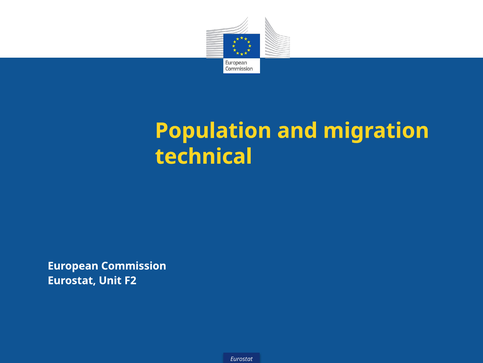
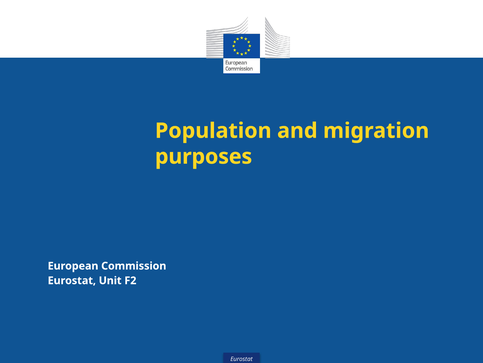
technical: technical -> purposes
